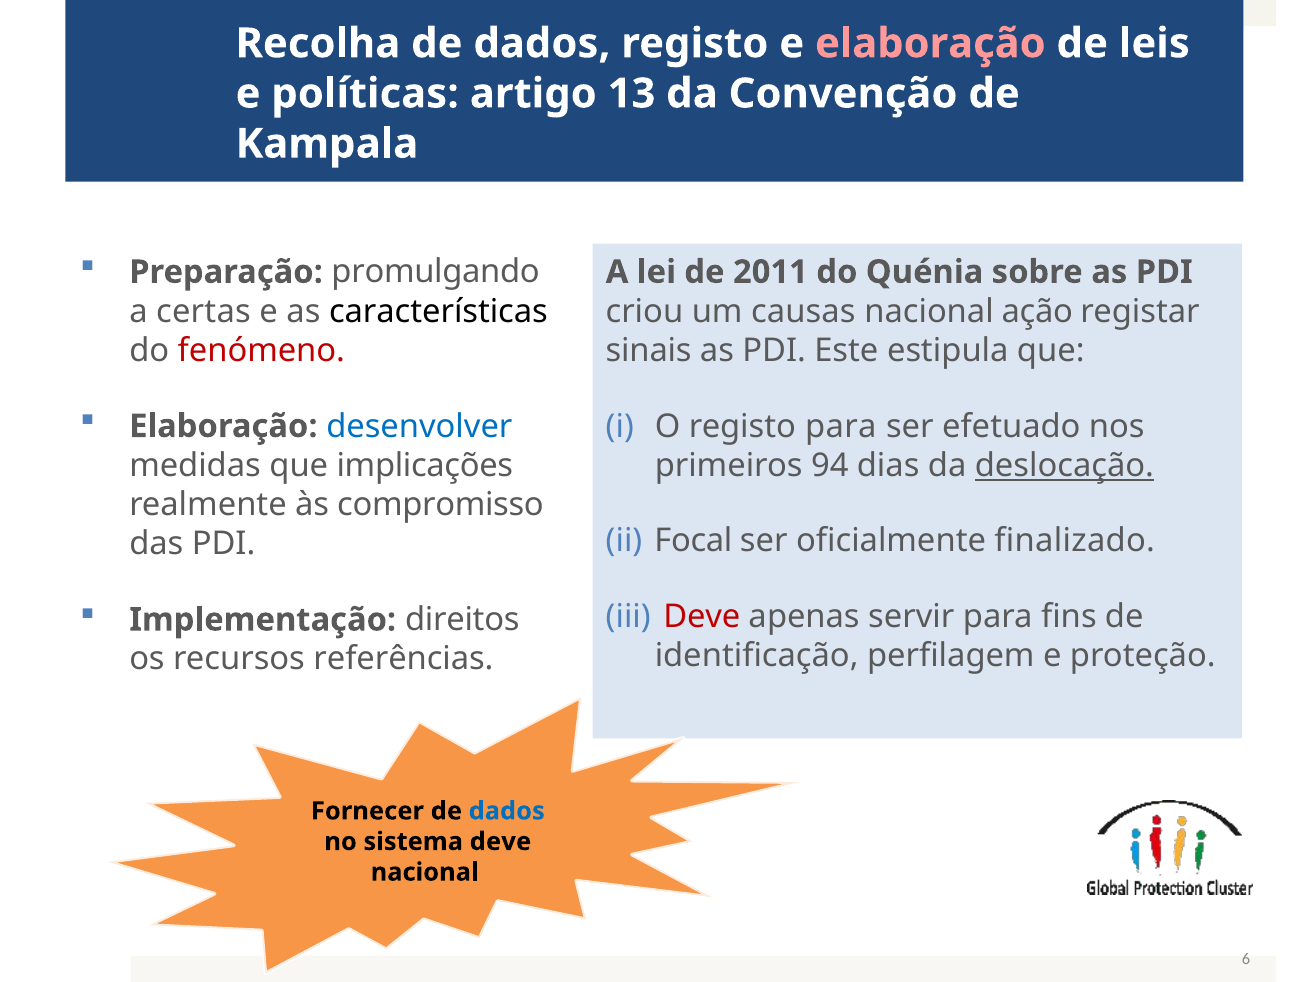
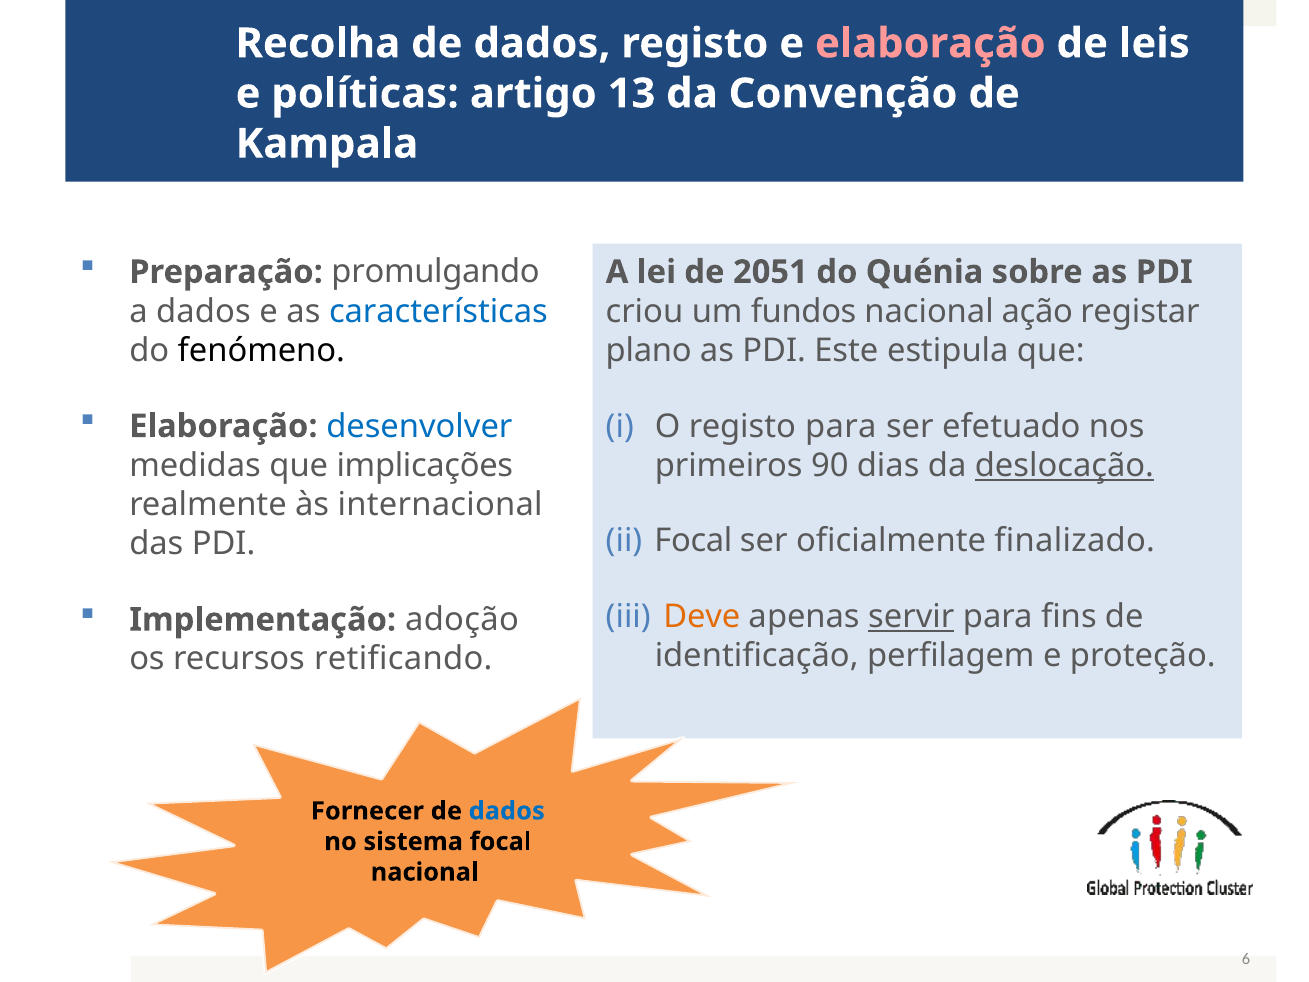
2011: 2011 -> 2051
a certas: certas -> dados
características colour: black -> blue
causas: causas -> fundos
fenómeno colour: red -> black
sinais: sinais -> plano
94: 94 -> 90
compromisso: compromisso -> internacional
direitos: direitos -> adoção
Deve at (702, 617) colour: red -> orange
servir underline: none -> present
referências: referências -> retificando
sistema deve: deve -> focal
